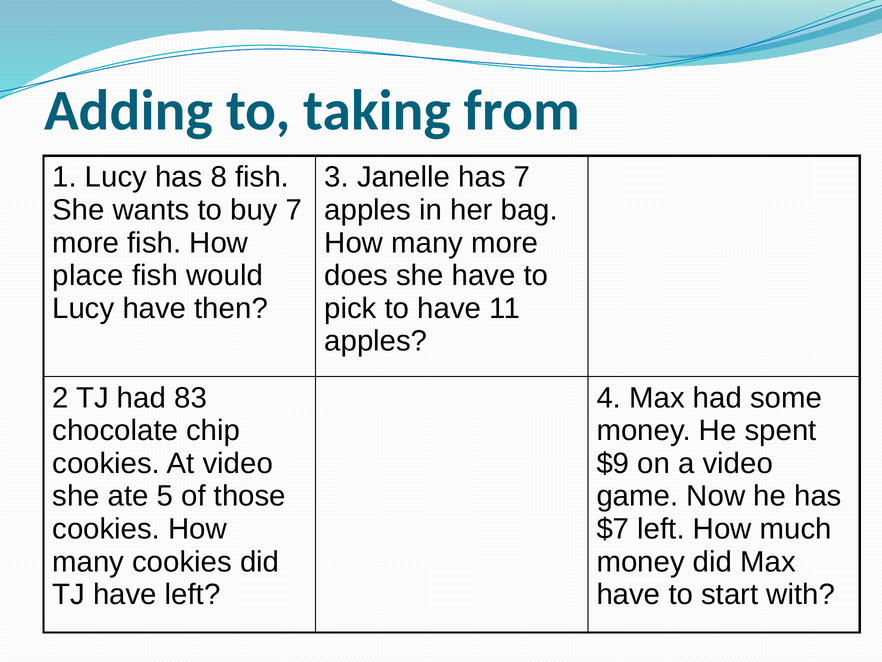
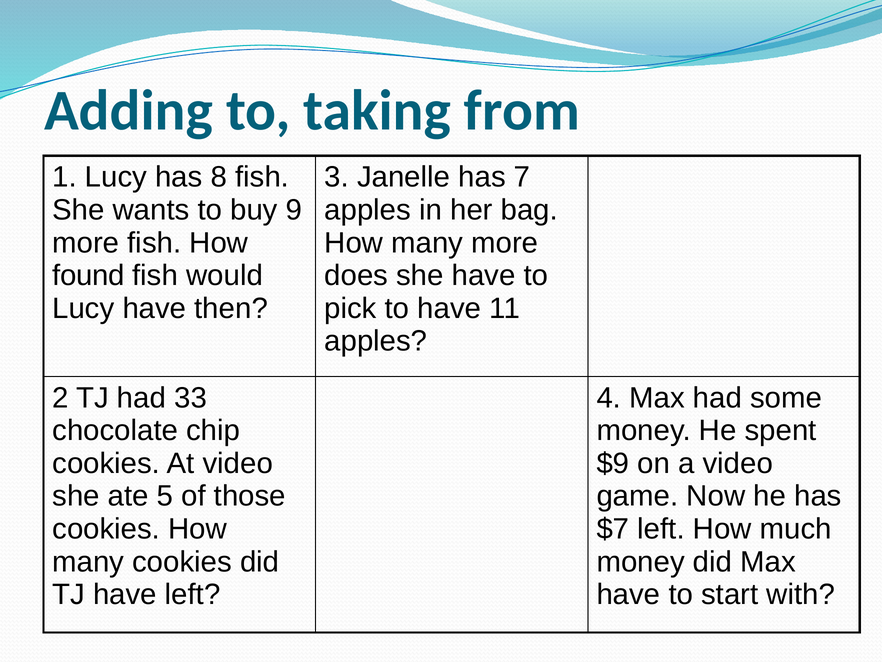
buy 7: 7 -> 9
place: place -> found
83: 83 -> 33
